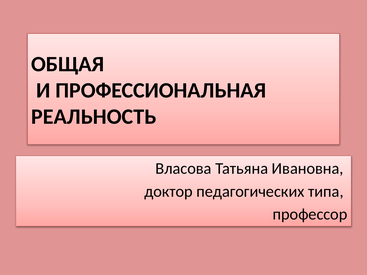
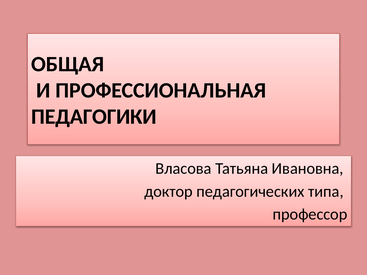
РЕАЛЬНОСТЬ: РЕАЛЬНОСТЬ -> ПЕДАГОГИКИ
